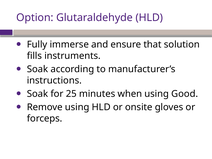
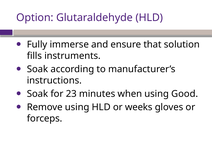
25: 25 -> 23
onsite: onsite -> weeks
